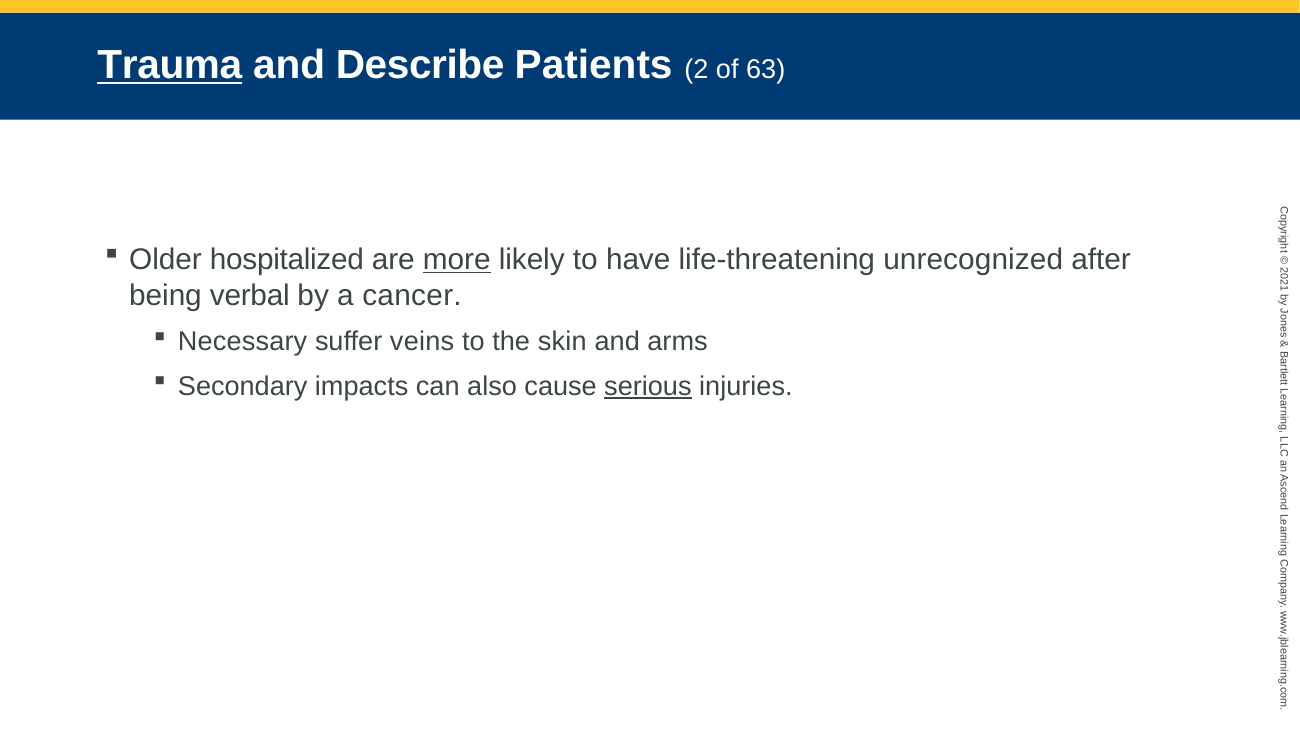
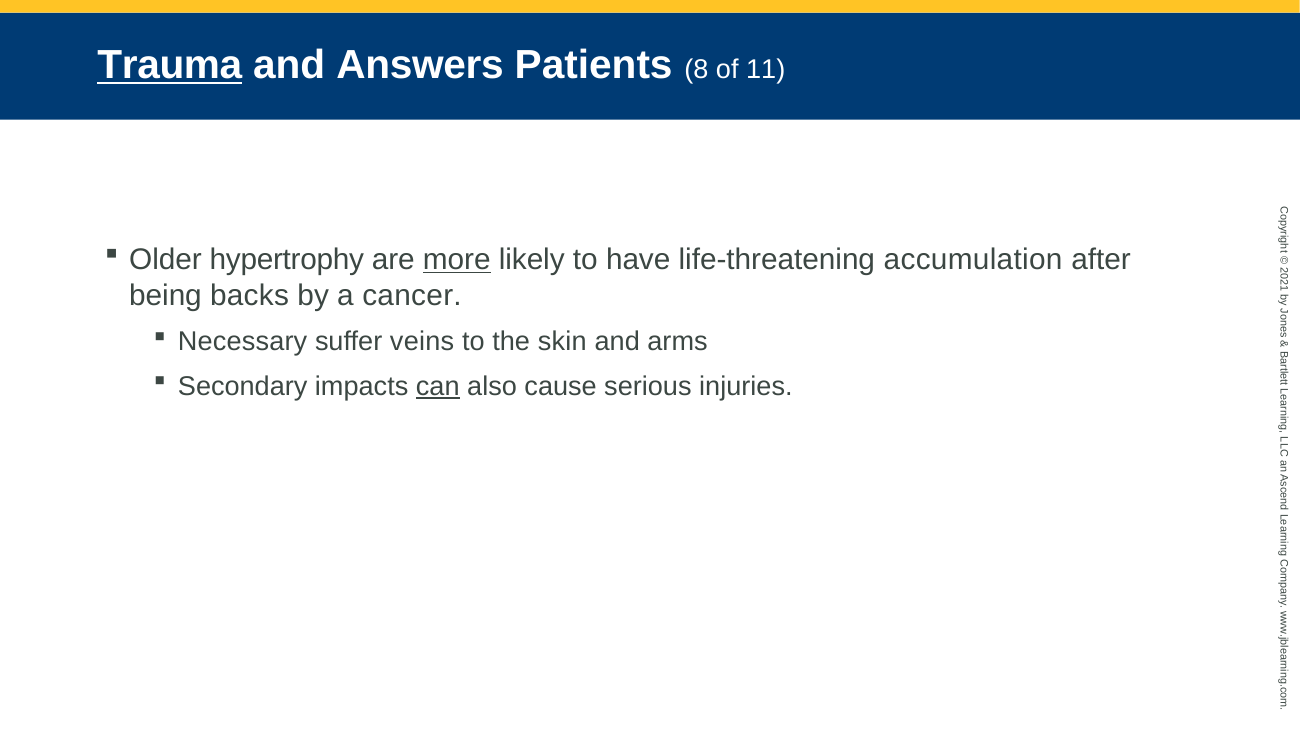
Describe: Describe -> Answers
Patients 2: 2 -> 8
63: 63 -> 11
hospitalized: hospitalized -> hypertrophy
unrecognized: unrecognized -> accumulation
verbal: verbal -> backs
can underline: none -> present
serious underline: present -> none
